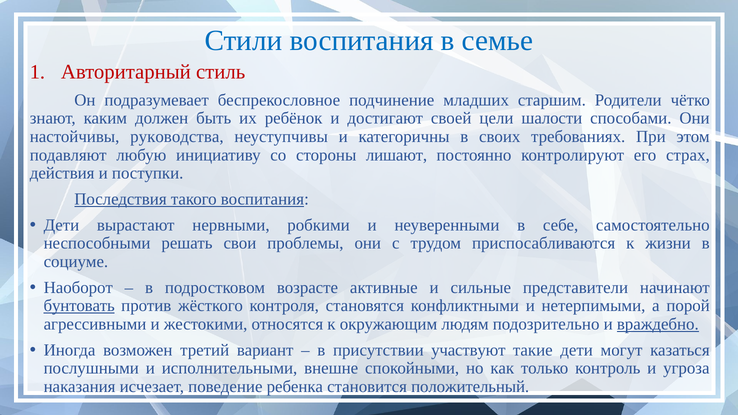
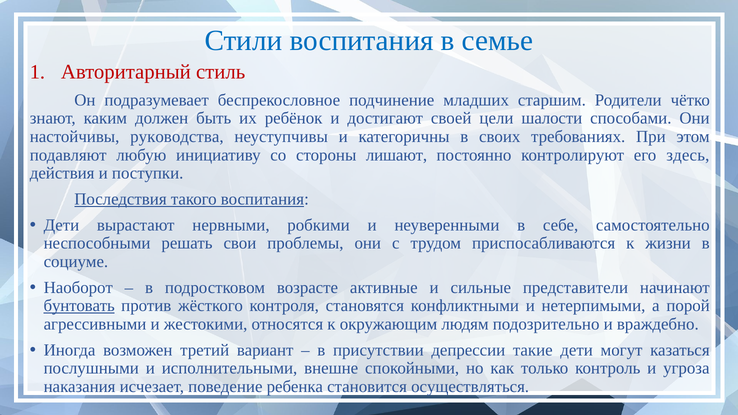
страх: страх -> здесь
враждебно underline: present -> none
участвуют: участвуют -> депрессии
положительный: положительный -> осуществляться
